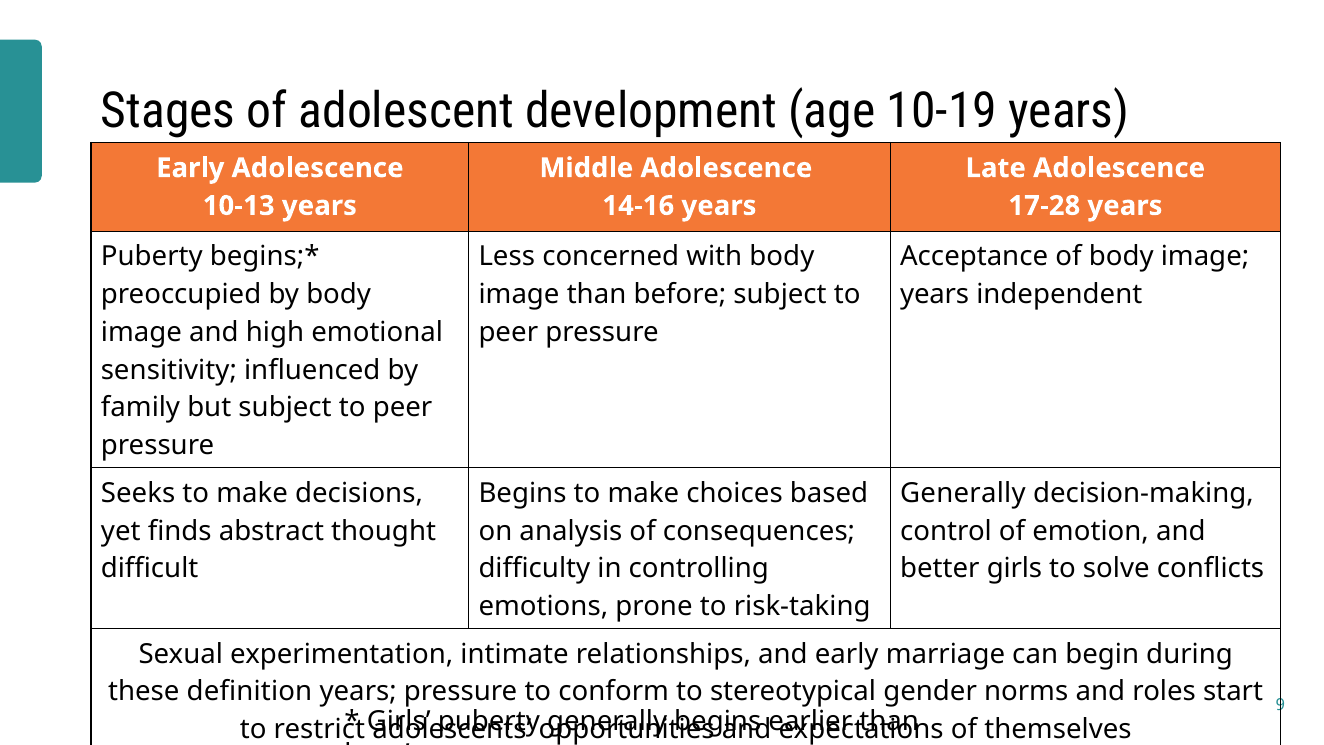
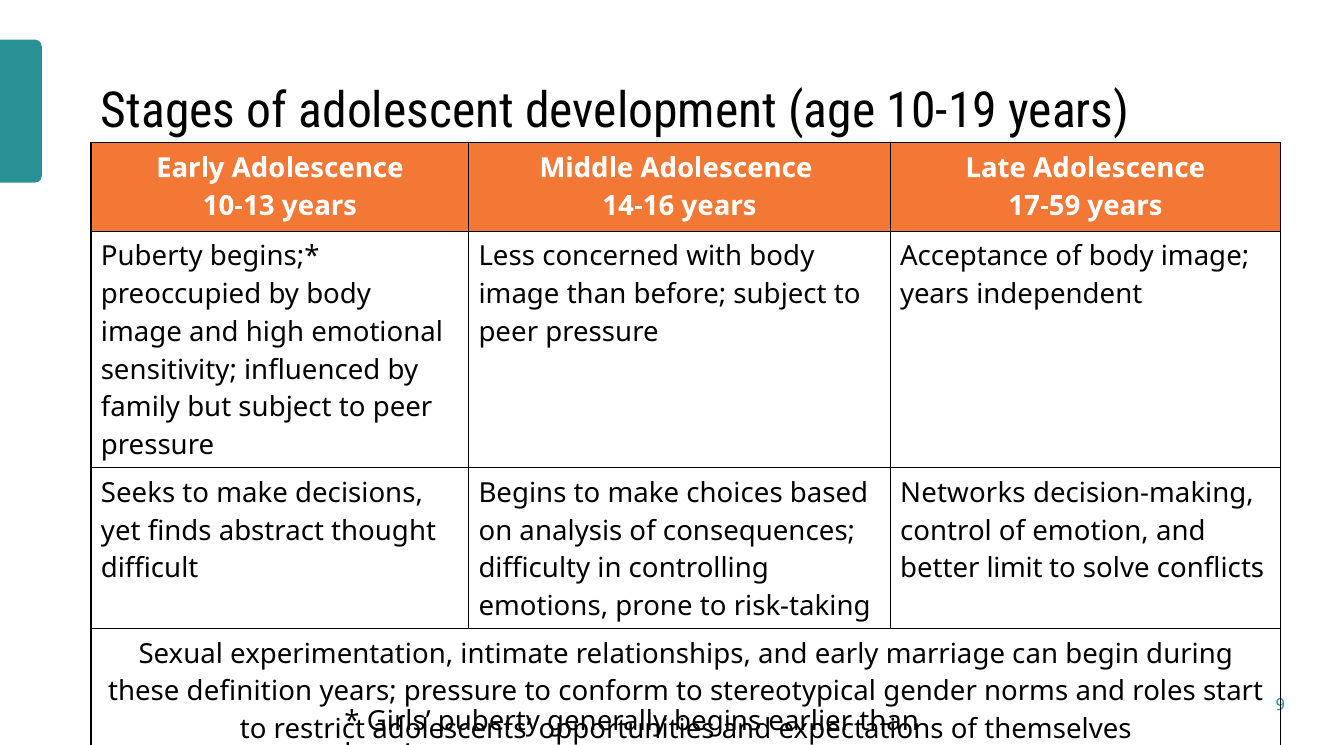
17-28: 17-28 -> 17-59
Generally at (963, 493): Generally -> Networks
better girls: girls -> limit
